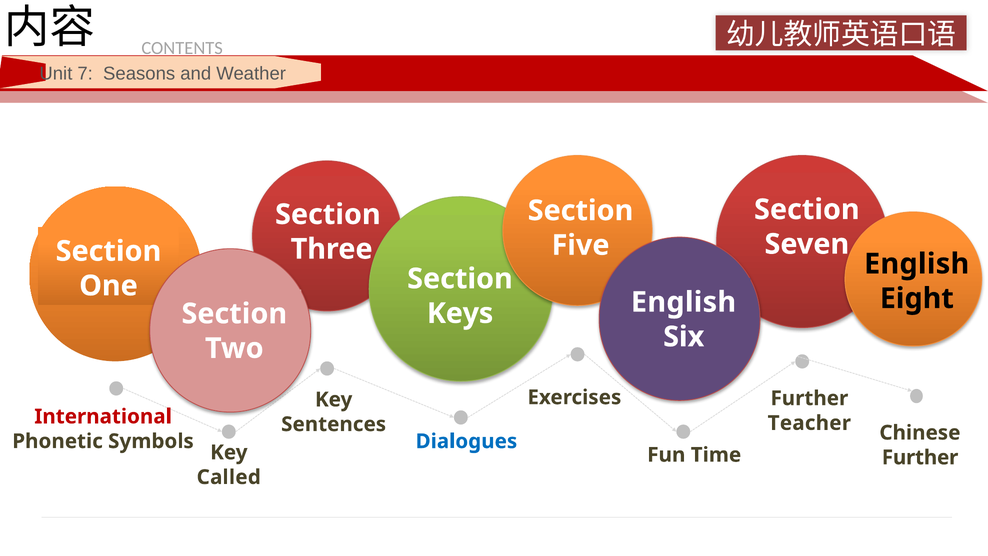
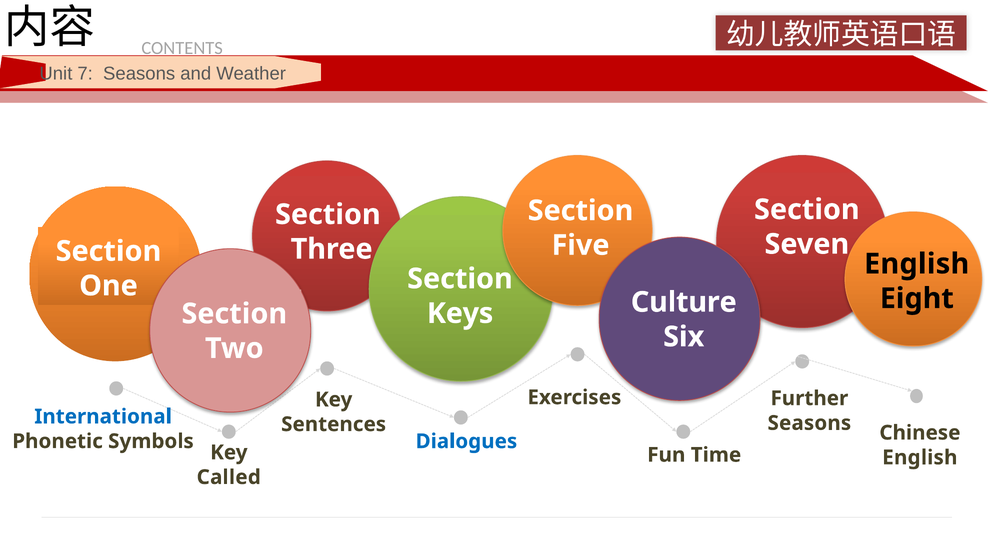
English at (684, 302): English -> Culture
International colour: red -> blue
Teacher at (809, 423): Teacher -> Seasons
Further at (920, 457): Further -> English
